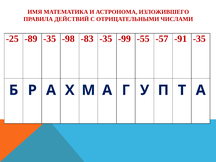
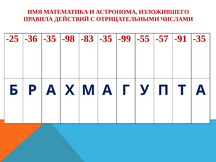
-89: -89 -> -36
